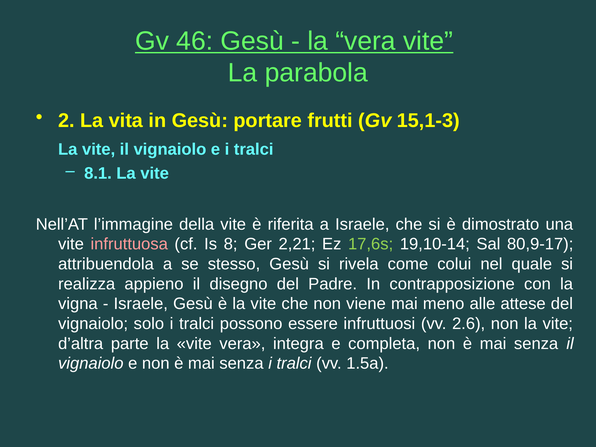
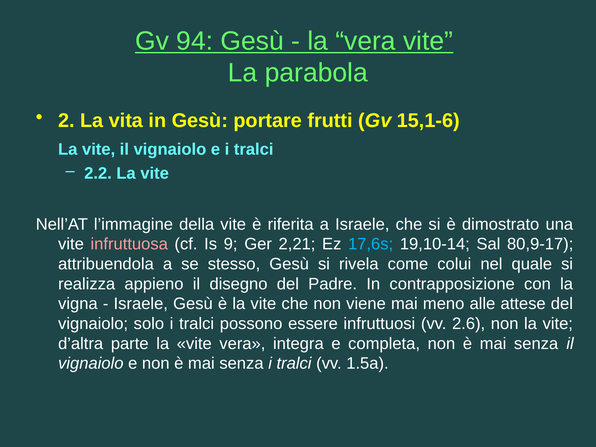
46: 46 -> 94
15,1-3: 15,1-3 -> 15,1-6
8.1: 8.1 -> 2.2
8: 8 -> 9
17,6s colour: light green -> light blue
